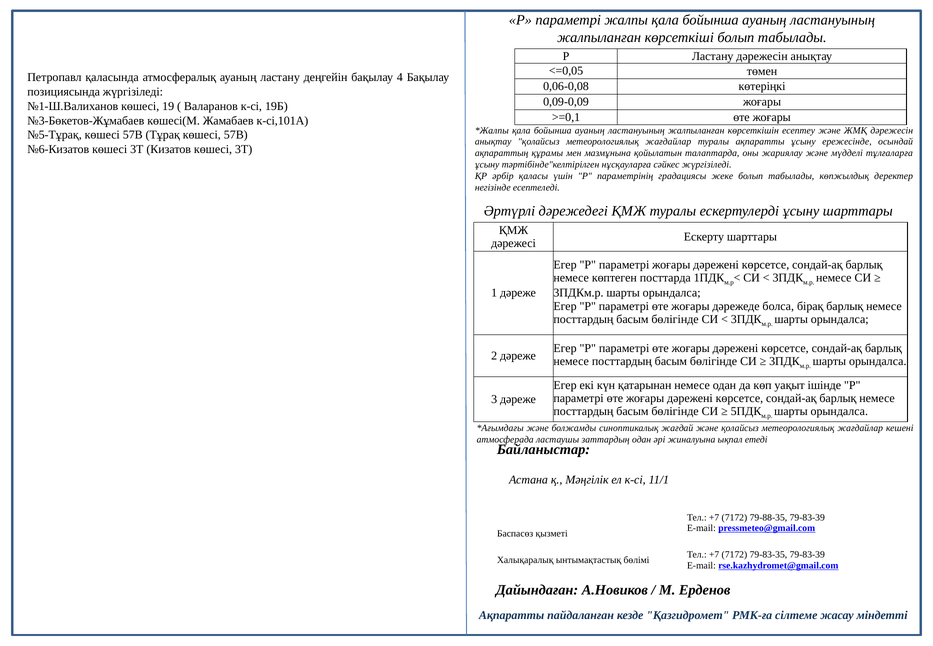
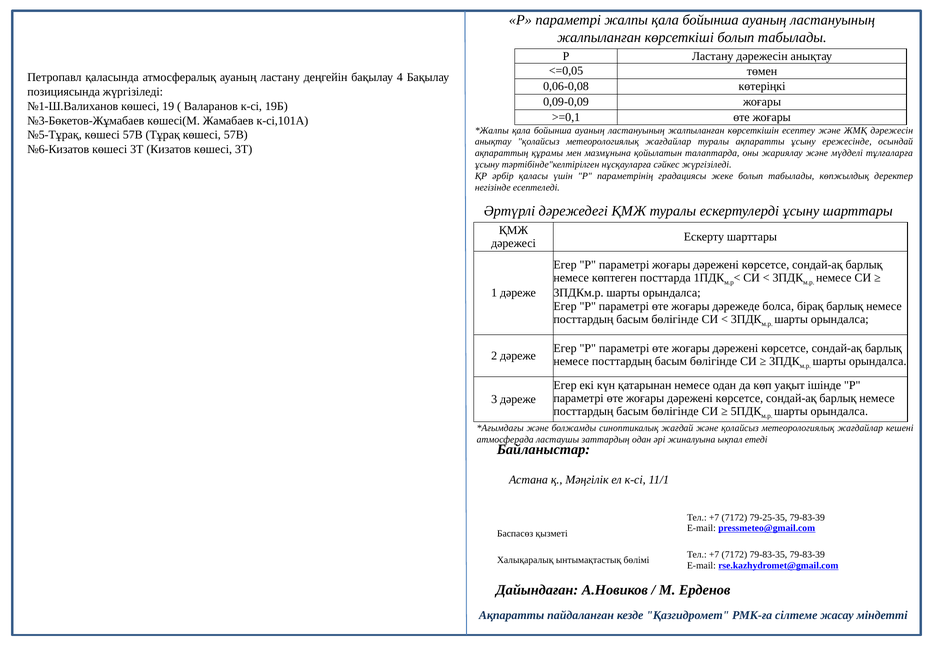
79-88-35: 79-88-35 -> 79-25-35
